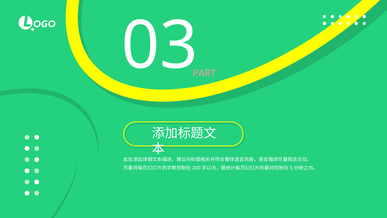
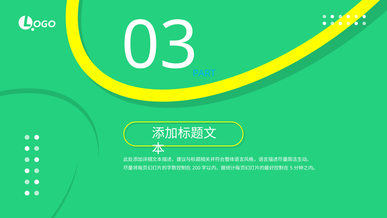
PART colour: pink -> light blue
